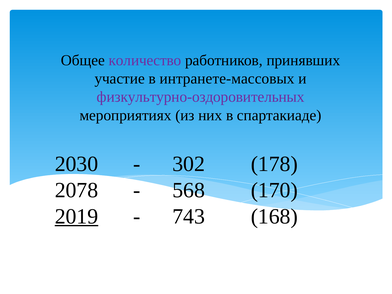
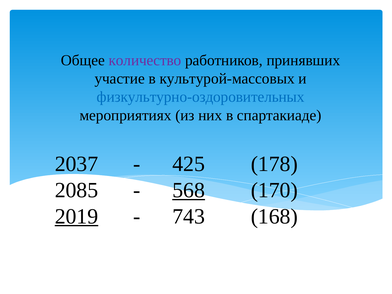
интранете-массовых: интранете-массовых -> культурой-массовых
физкультурно-оздоровительных colour: purple -> blue
2030: 2030 -> 2037
302: 302 -> 425
2078: 2078 -> 2085
568 underline: none -> present
